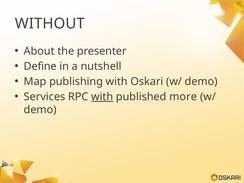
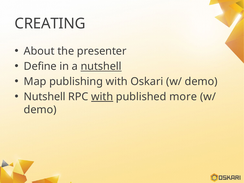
WITHOUT: WITHOUT -> CREATING
nutshell at (101, 66) underline: none -> present
Services at (45, 97): Services -> Nutshell
